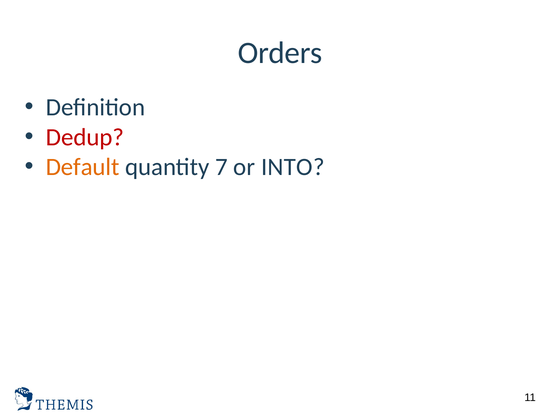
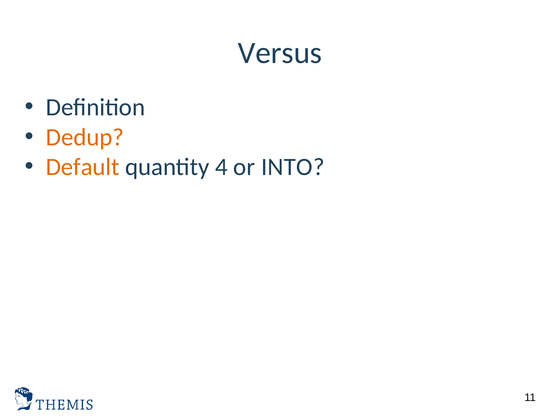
Orders: Orders -> Versus
Dedup colour: red -> orange
7: 7 -> 4
